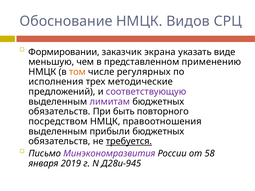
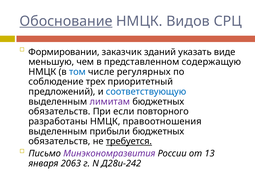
Обоснование underline: none -> present
экрана: экрана -> зданий
применению: применению -> содержащую
том colour: orange -> blue
исполнения: исполнения -> соблюдение
методические: методические -> приоритетный
соответствующую colour: purple -> blue
быть: быть -> если
посредством: посредством -> разработаны
58: 58 -> 13
2019: 2019 -> 2063
Д28и-945: Д28и-945 -> Д28и-242
